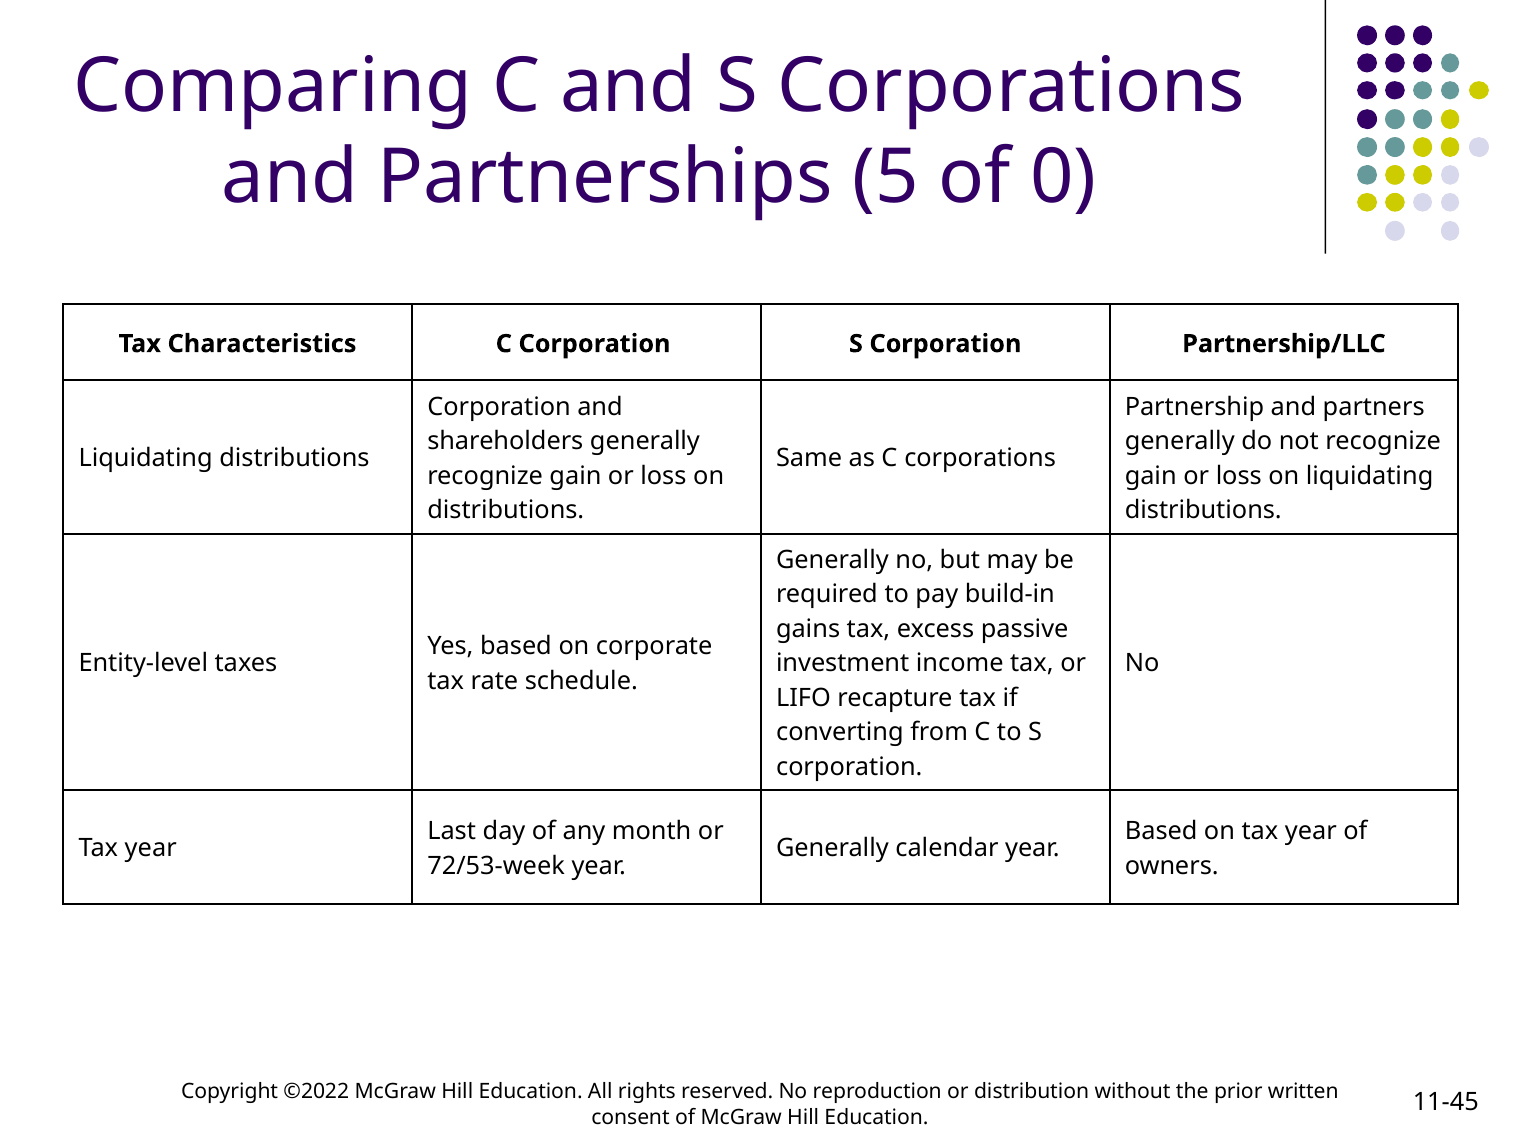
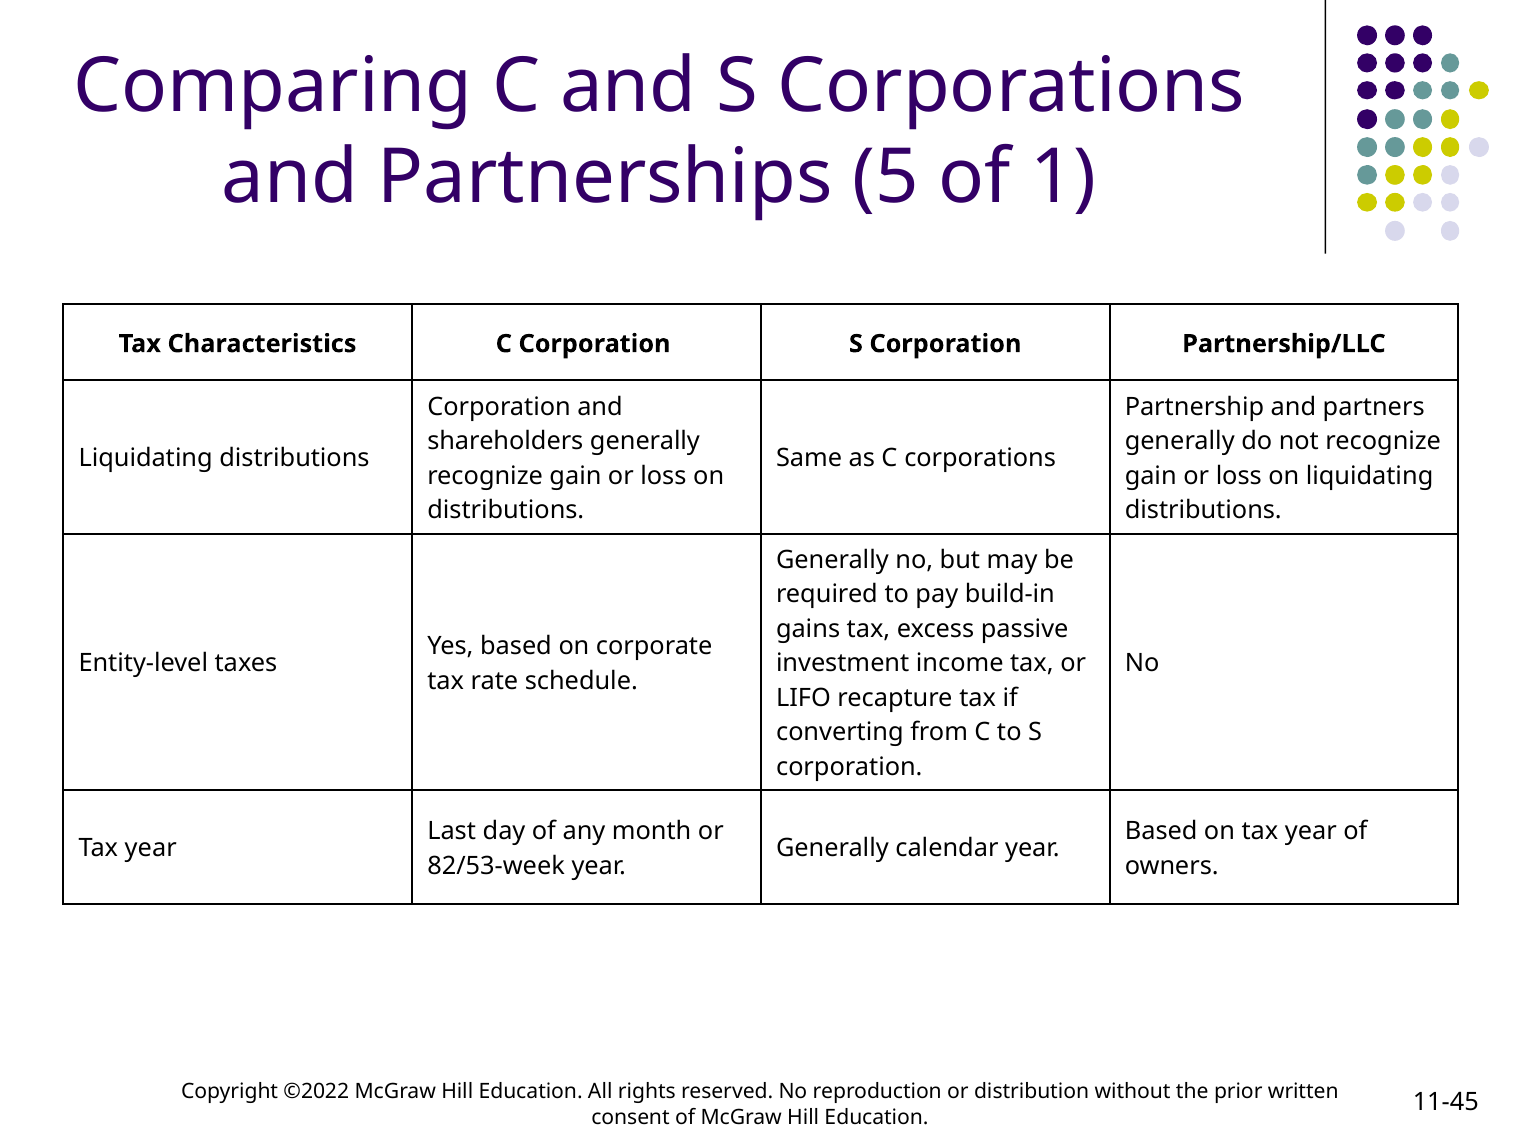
0: 0 -> 1
72/53-week: 72/53-week -> 82/53-week
